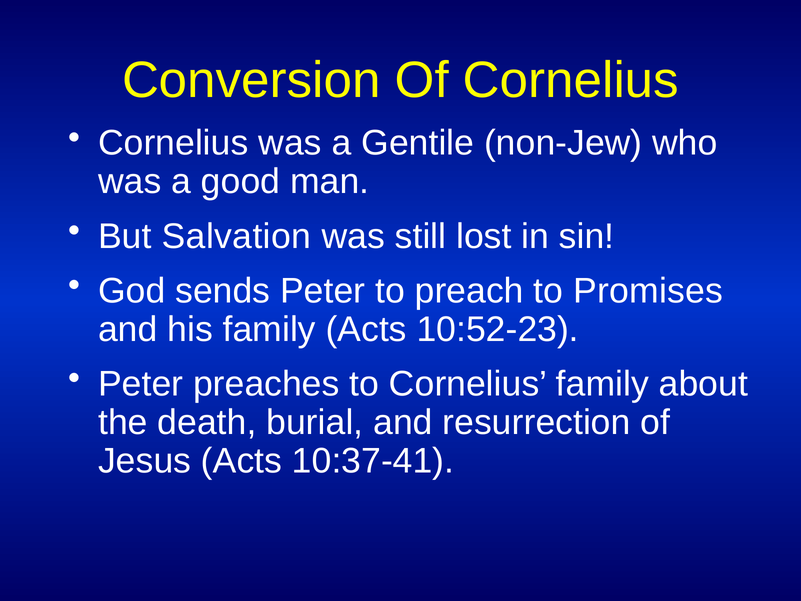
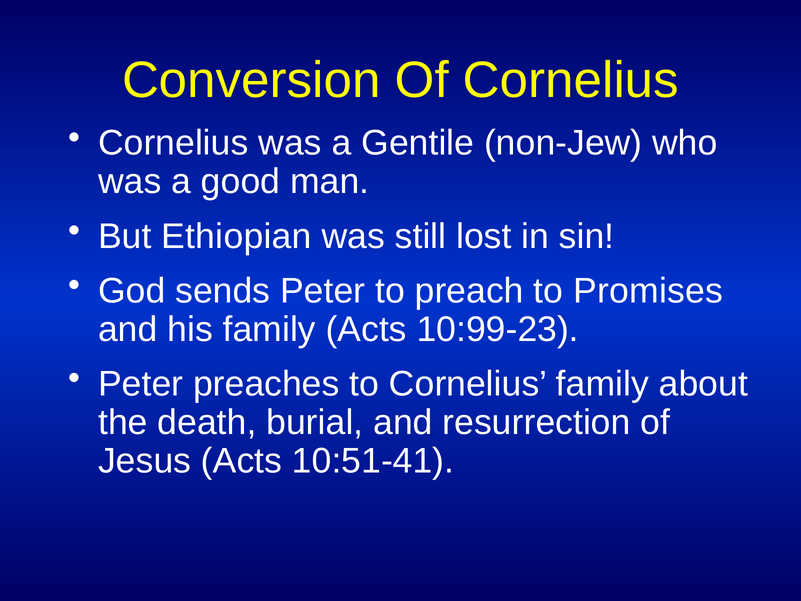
Salvation: Salvation -> Ethiopian
10:52-23: 10:52-23 -> 10:99-23
10:37-41: 10:37-41 -> 10:51-41
